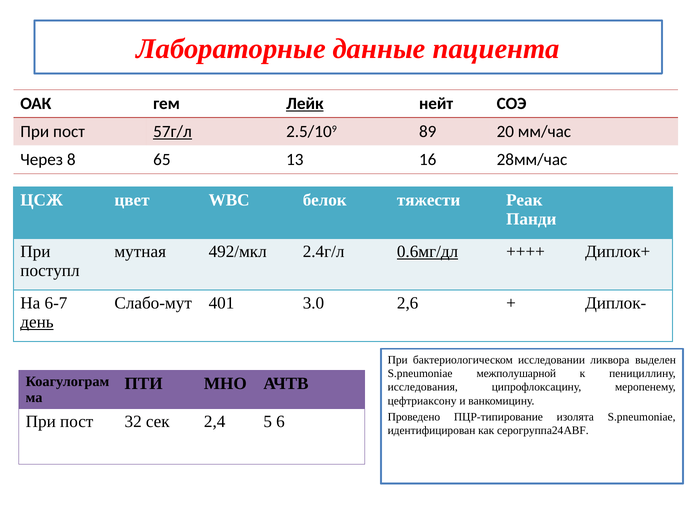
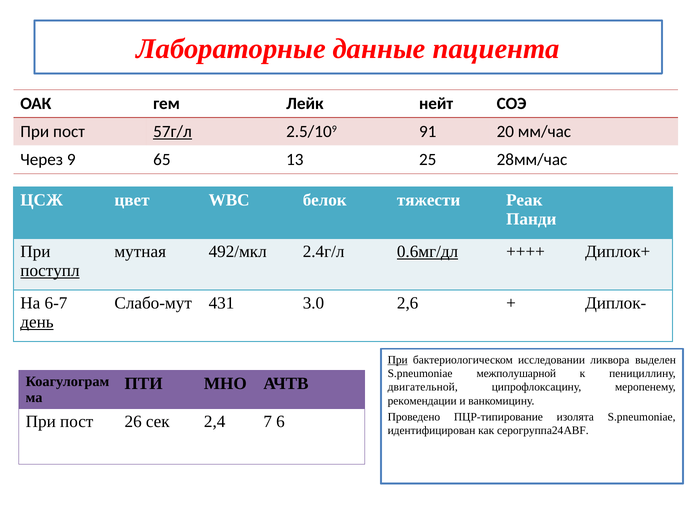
Лейк underline: present -> none
89: 89 -> 91
8: 8 -> 9
16: 16 -> 25
поступл underline: none -> present
401: 401 -> 431
При at (398, 360) underline: none -> present
исследования: исследования -> двигательной
цефтриаксону: цефтриаксону -> рекомендации
32: 32 -> 26
5: 5 -> 7
